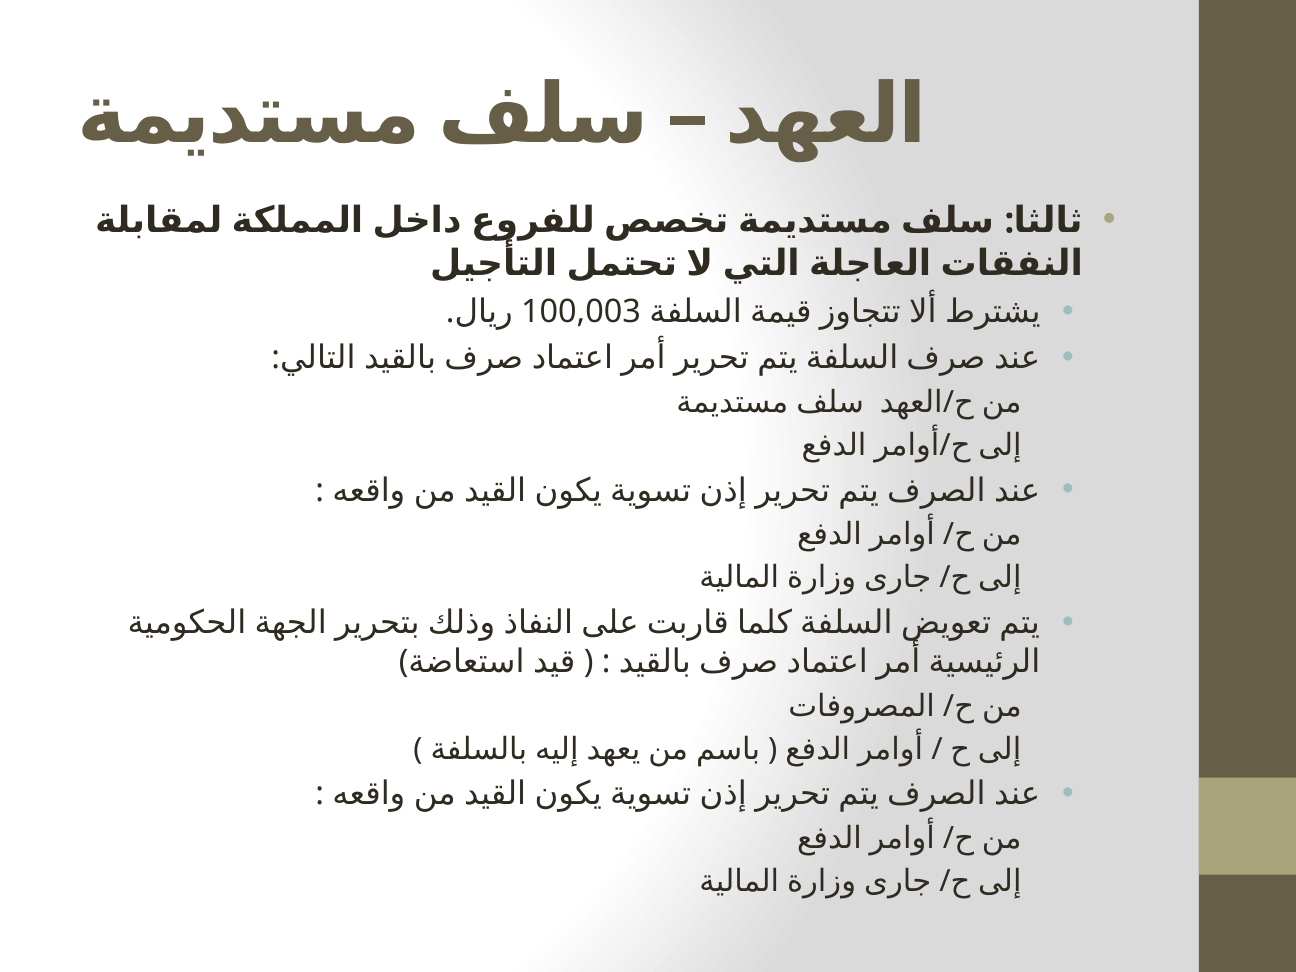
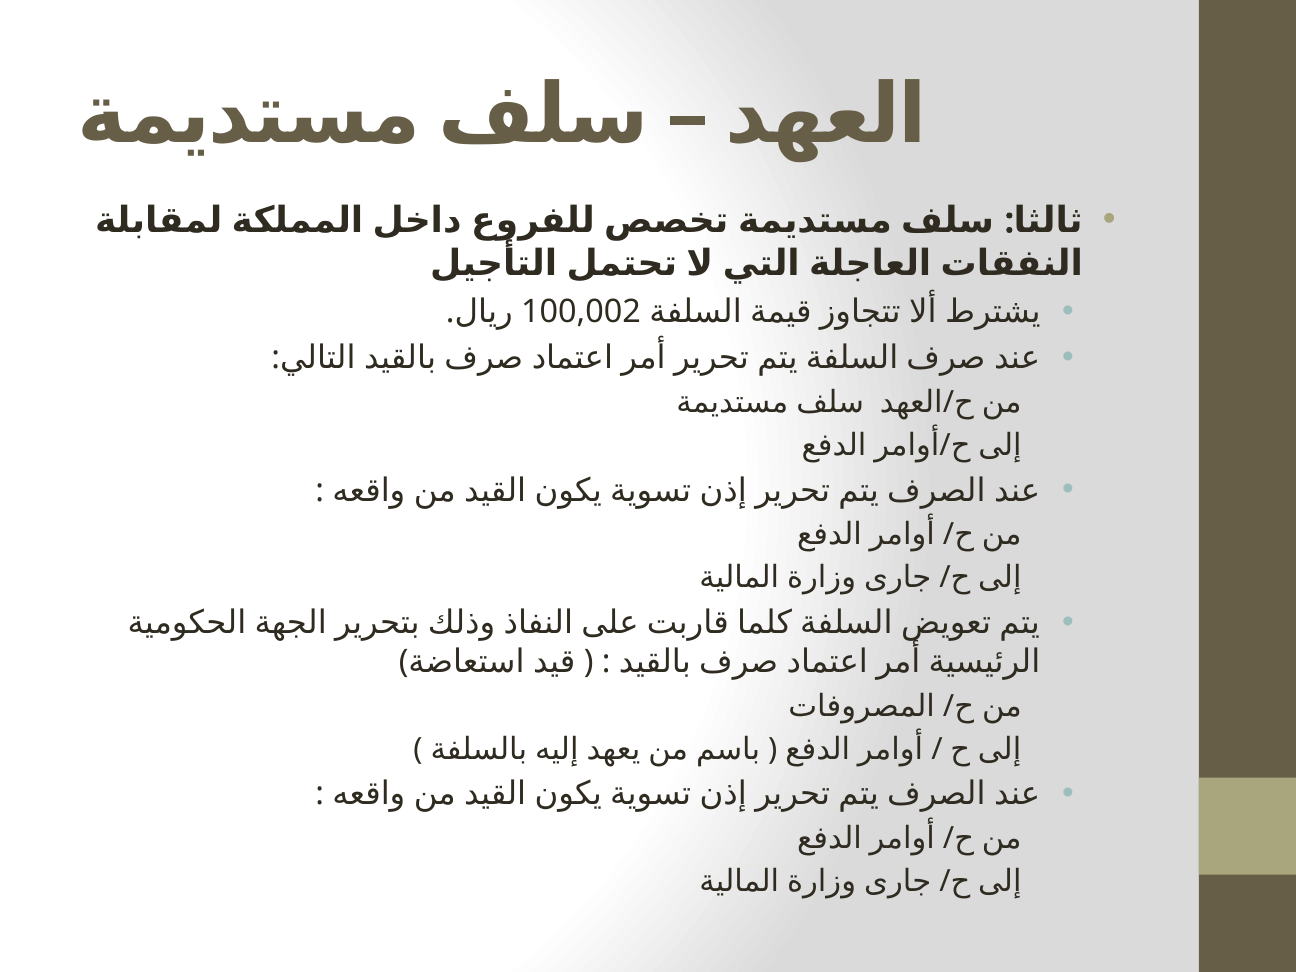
100,003: 100,003 -> 100,002
